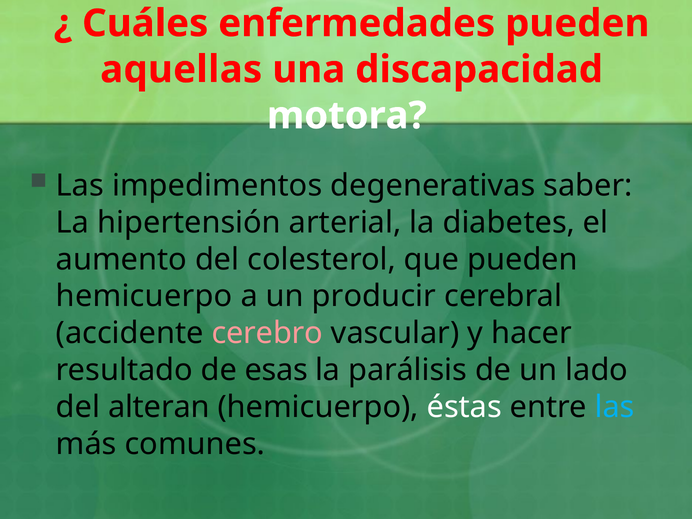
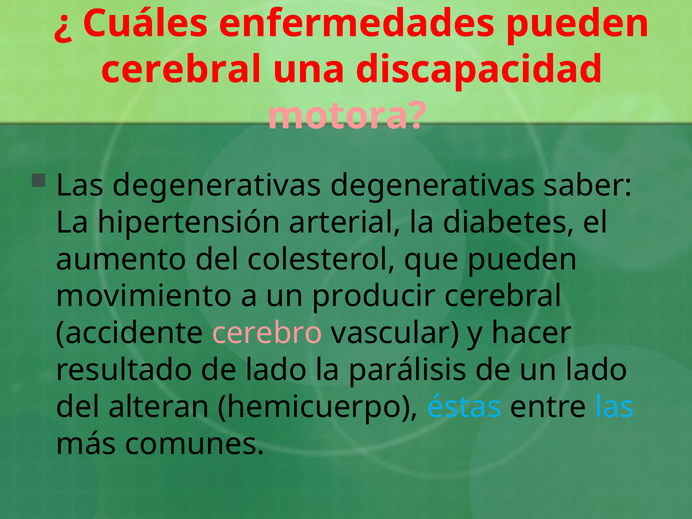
aquellas at (181, 70): aquellas -> cerebral
motora colour: white -> pink
Las impedimentos: impedimentos -> degenerativas
hemicuerpo at (144, 296): hemicuerpo -> movimiento
de esas: esas -> lado
éstas colour: white -> light blue
